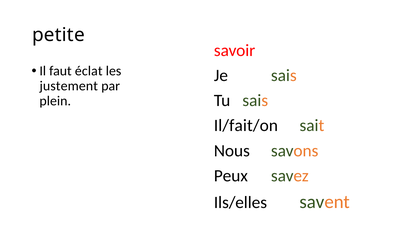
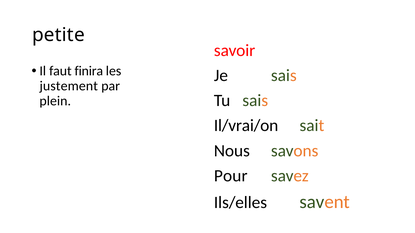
éclat: éclat -> finira
Il/fait/on: Il/fait/on -> Il/vrai/on
Peux: Peux -> Pour
